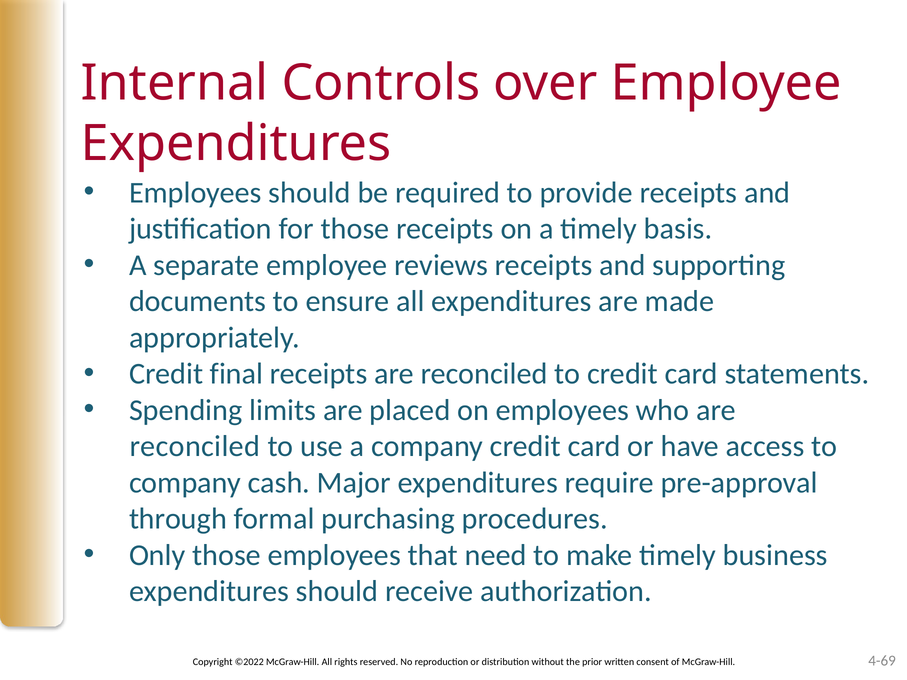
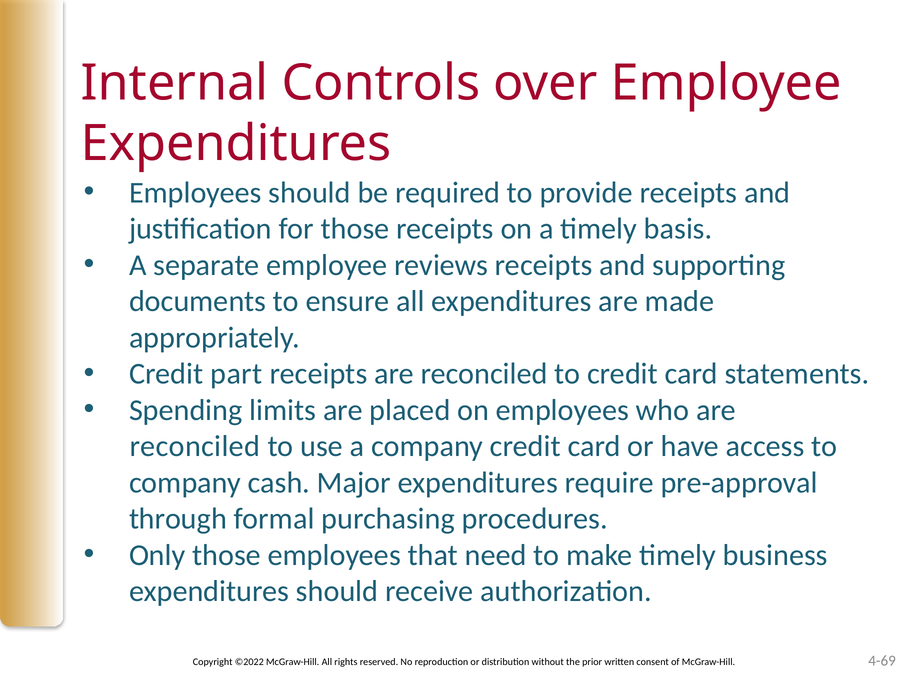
final: final -> part
